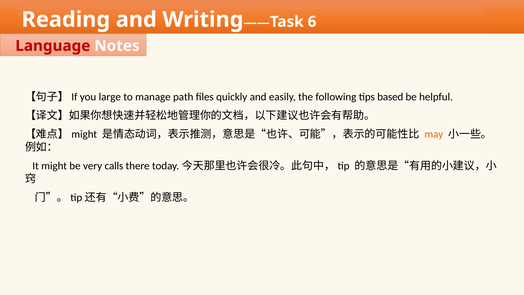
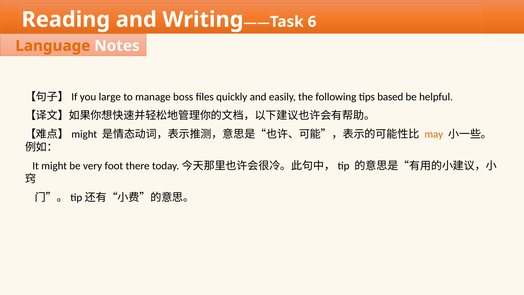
Language colour: red -> orange
path: path -> boss
calls: calls -> foot
